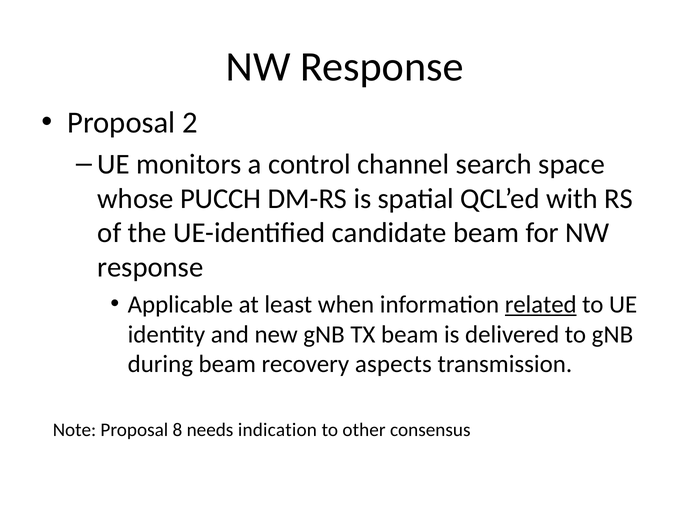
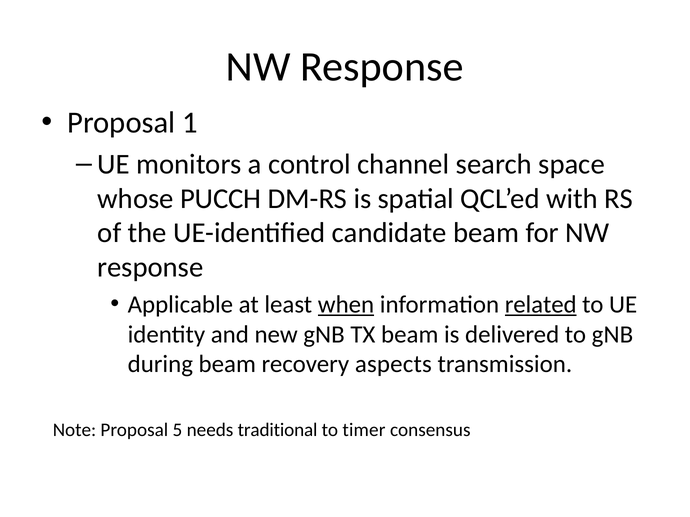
2: 2 -> 1
when underline: none -> present
8: 8 -> 5
indication: indication -> traditional
other: other -> timer
